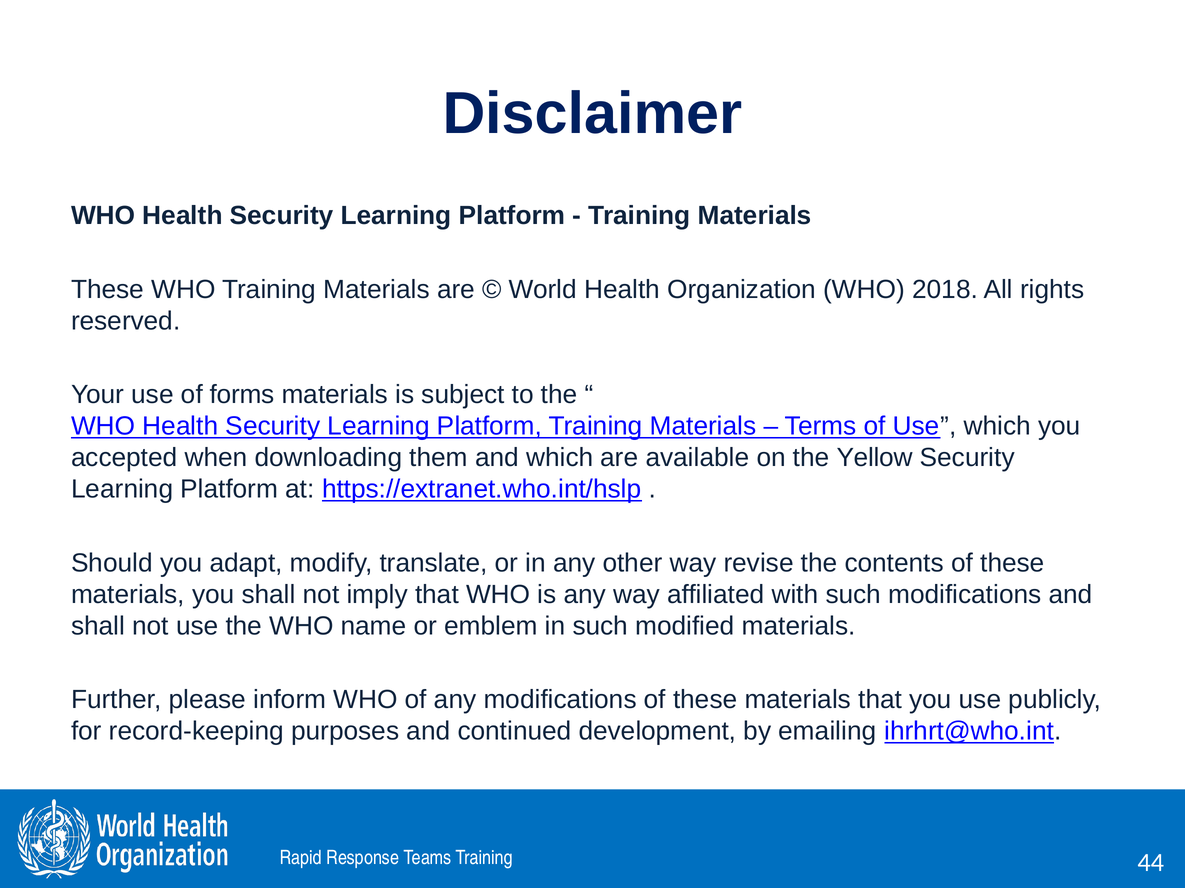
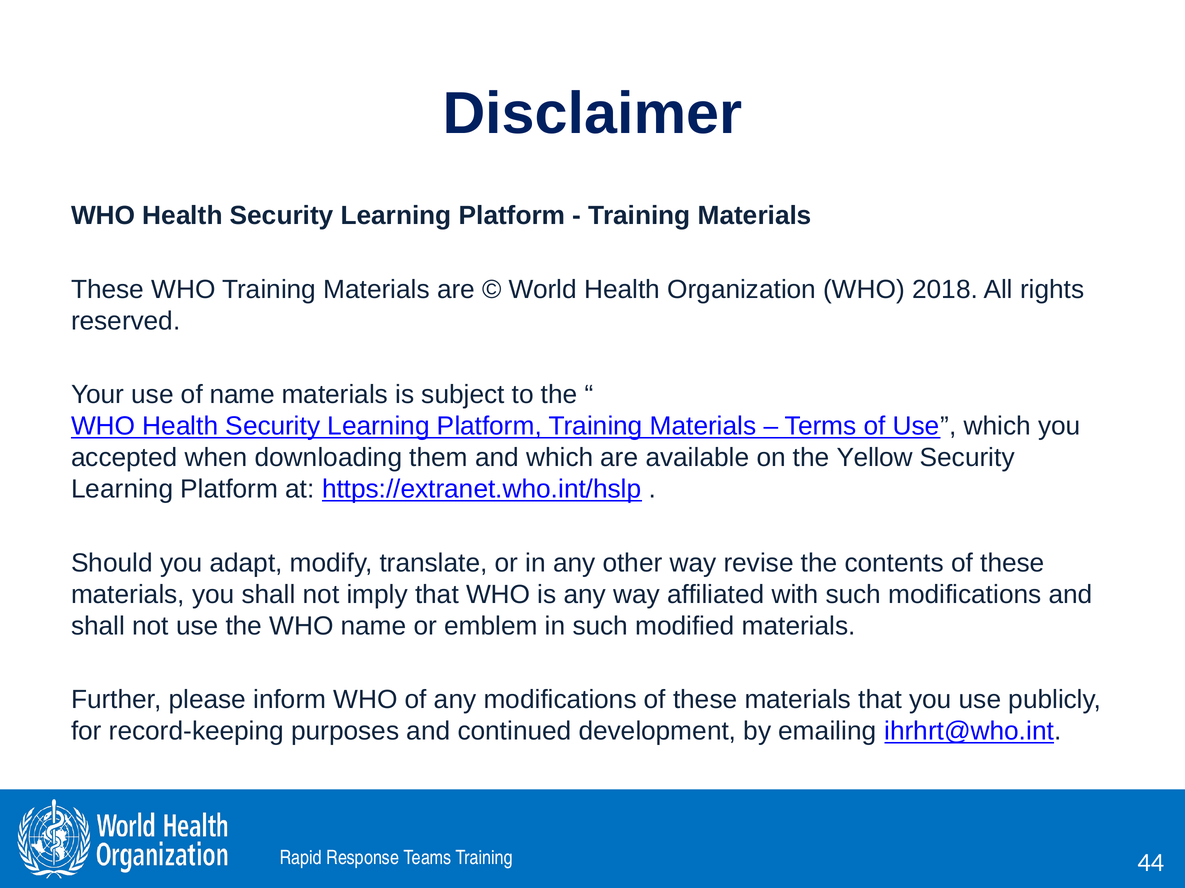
of forms: forms -> name
